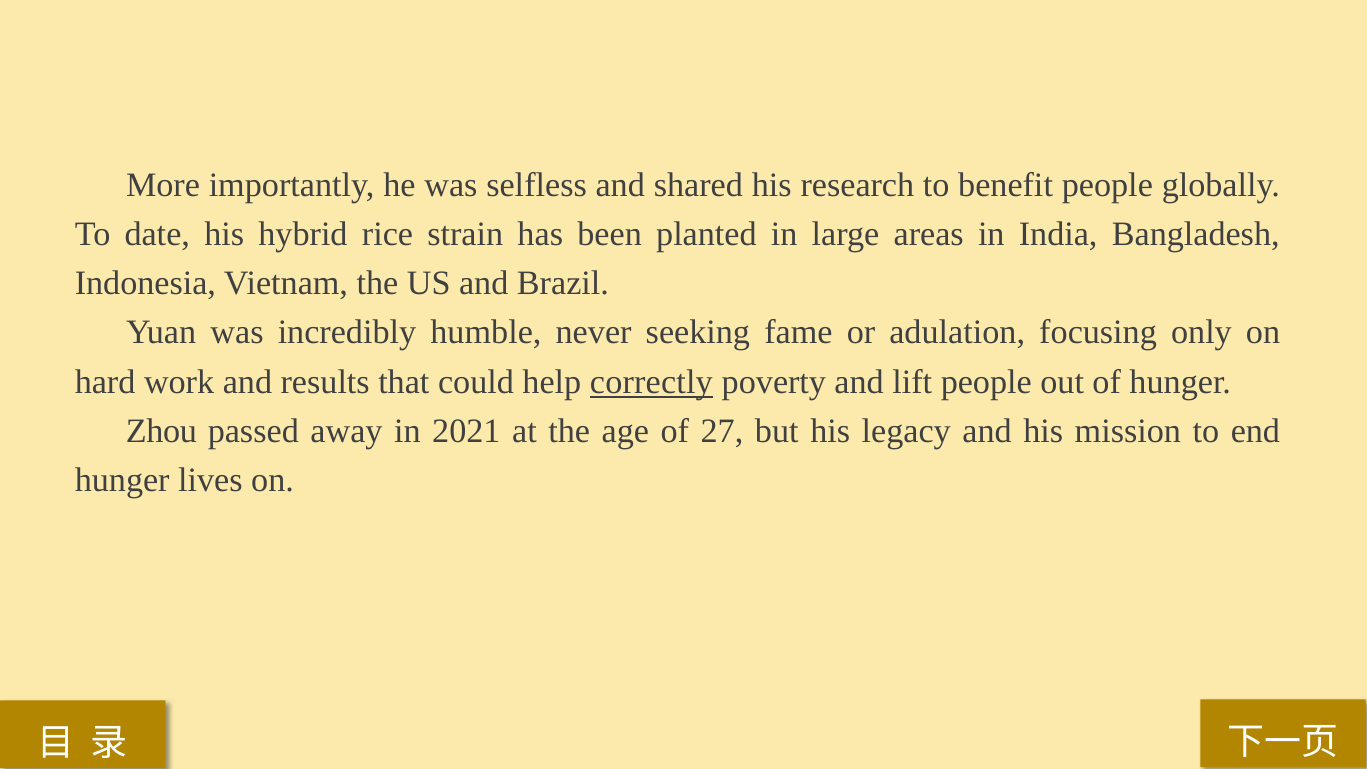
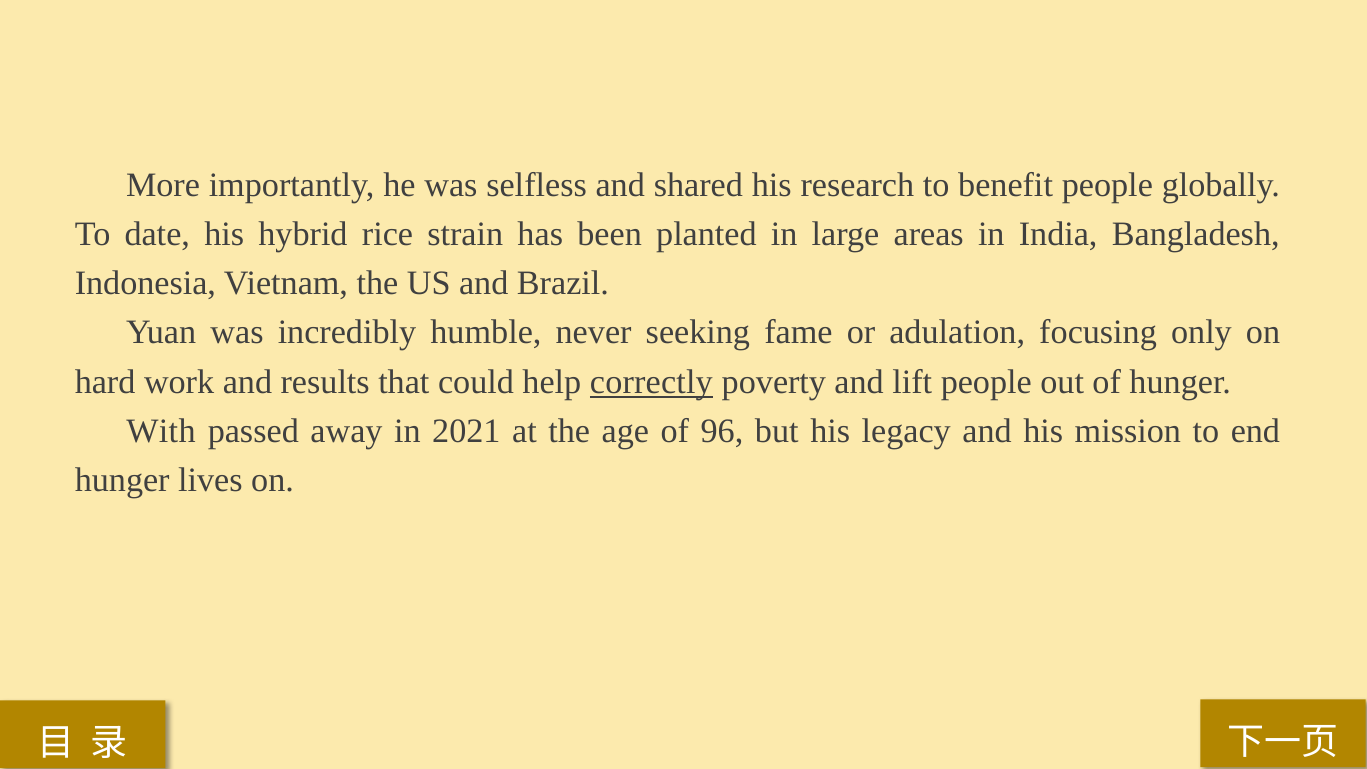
Zhou: Zhou -> With
27: 27 -> 96
